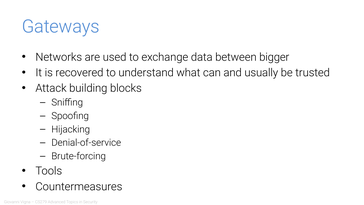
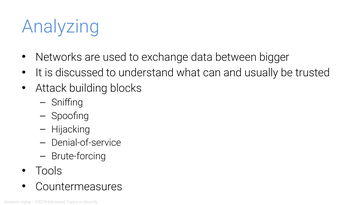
Gateways: Gateways -> Analyzing
recovered: recovered -> discussed
